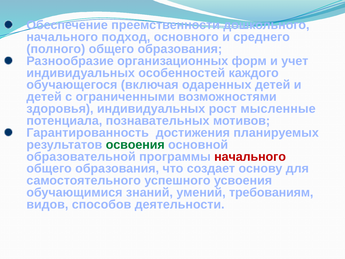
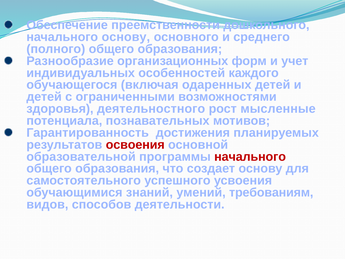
начального подход: подход -> основу
здоровья индивидуальных: индивидуальных -> деятельностного
освоения colour: green -> red
